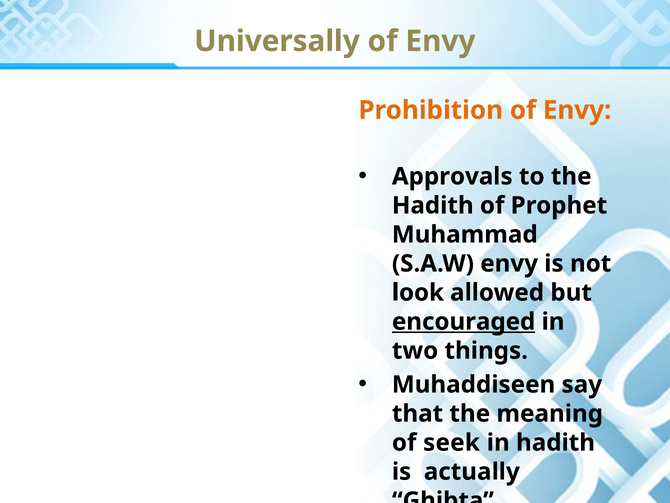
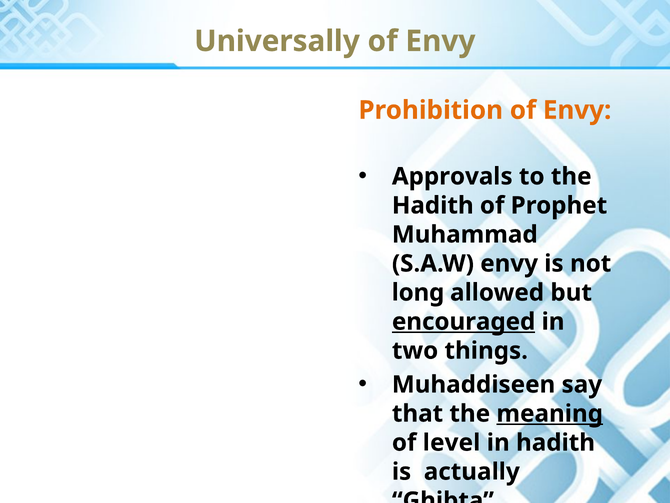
look: look -> long
meaning underline: none -> present
seek: seek -> level
